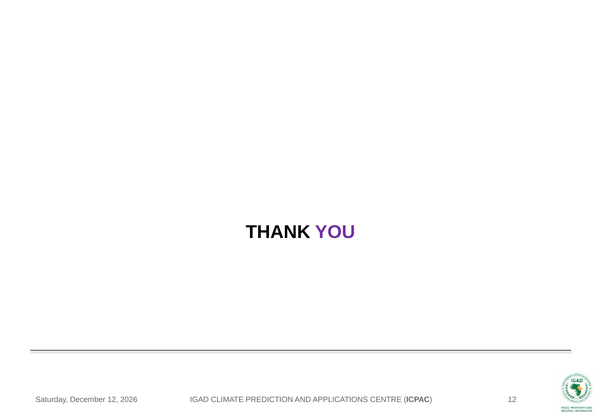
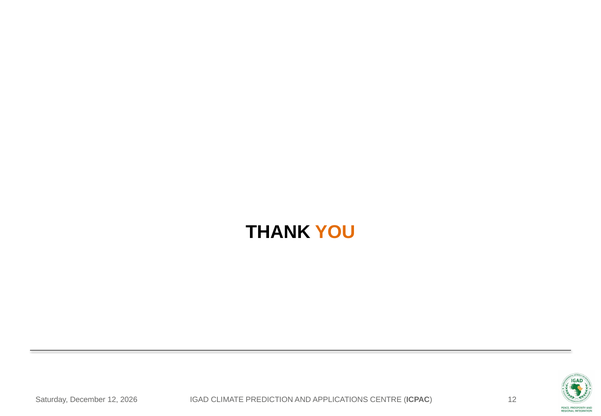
YOU colour: purple -> orange
